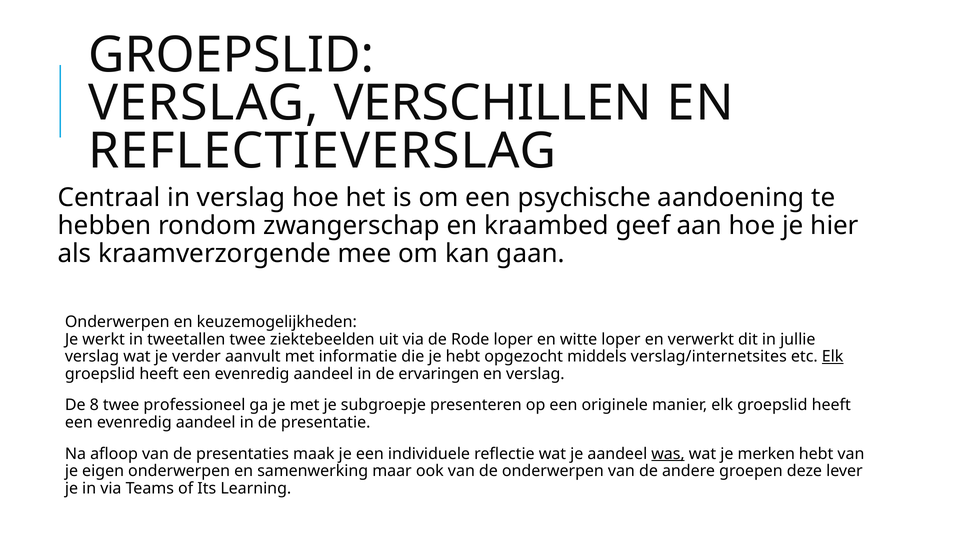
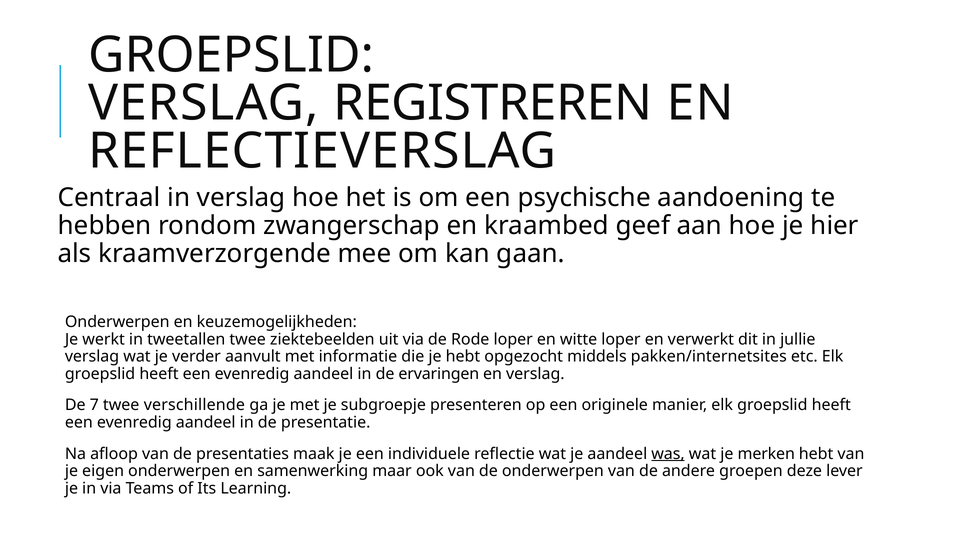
VERSCHILLEN: VERSCHILLEN -> REGISTREREN
verslag/internetsites: verslag/internetsites -> pakken/internetsites
Elk at (833, 357) underline: present -> none
8: 8 -> 7
professioneel: professioneel -> verschillende
